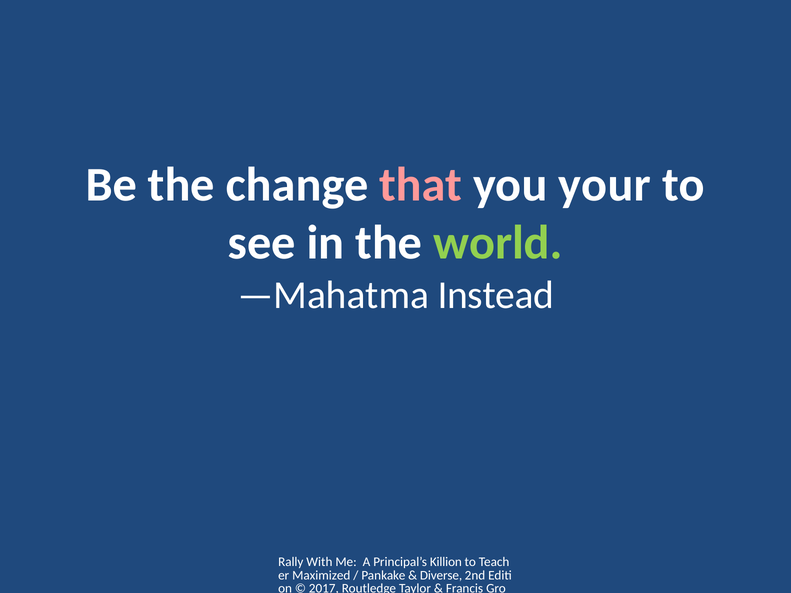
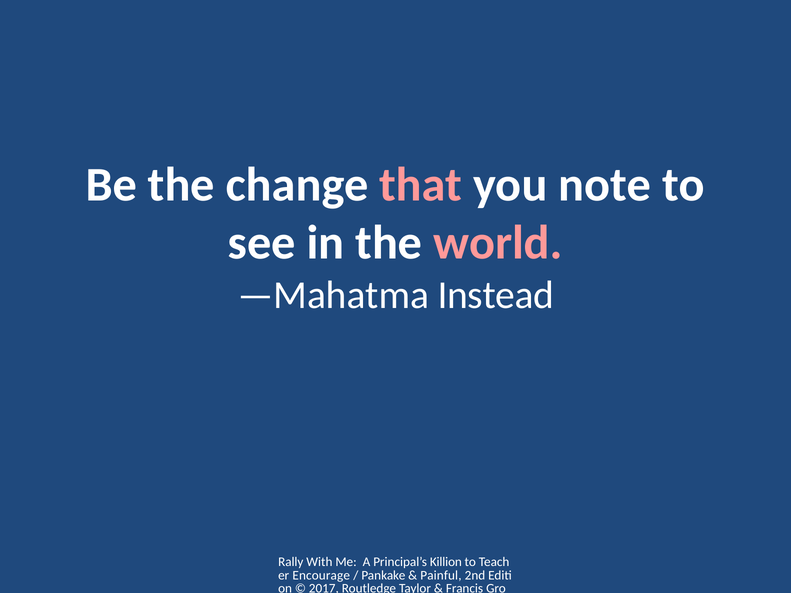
your: your -> note
world colour: light green -> pink
Maximized: Maximized -> Encourage
Diverse: Diverse -> Painful
